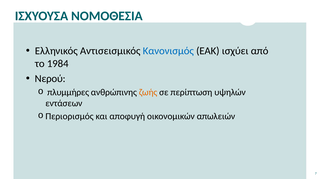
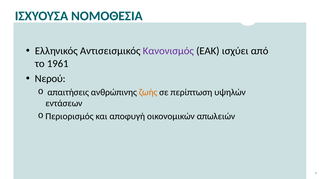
Κανονισμός colour: blue -> purple
1984: 1984 -> 1961
πλυμμήρες: πλυμμήρες -> απαιτήσεις
